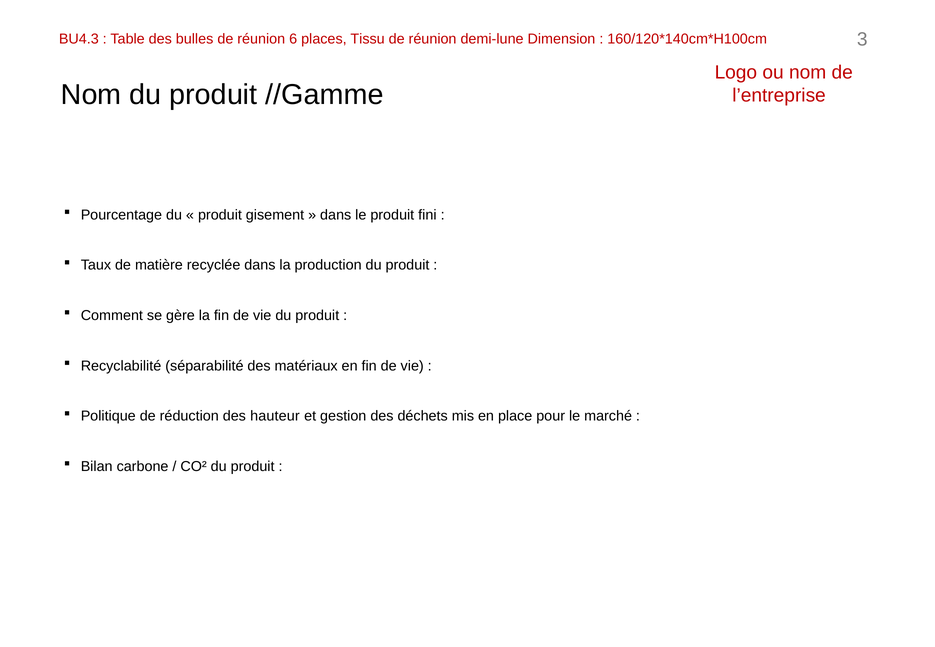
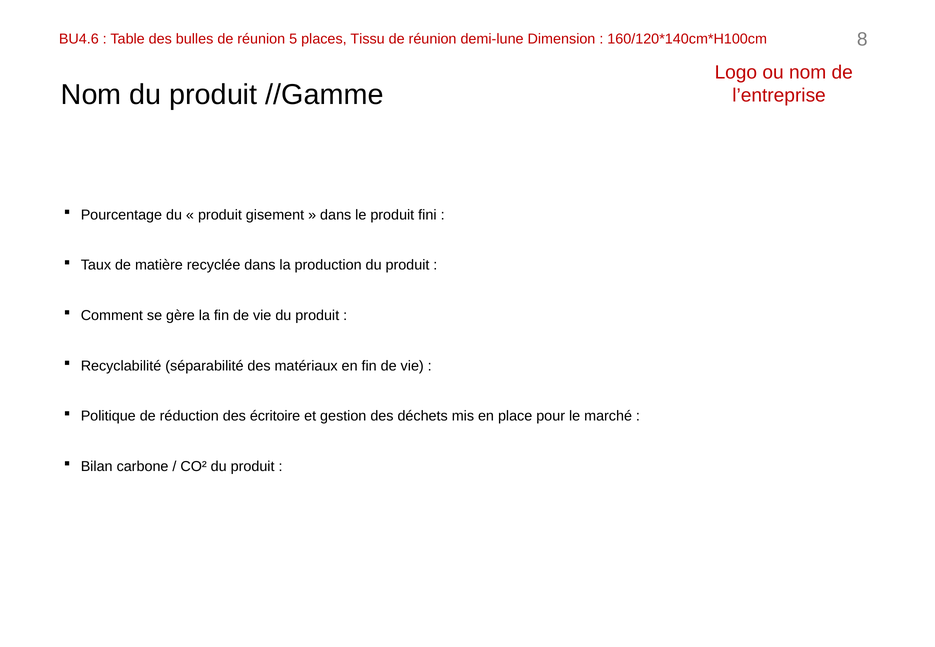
BU4.3: BU4.3 -> BU4.6
6: 6 -> 5
3: 3 -> 8
hauteur: hauteur -> écritoire
